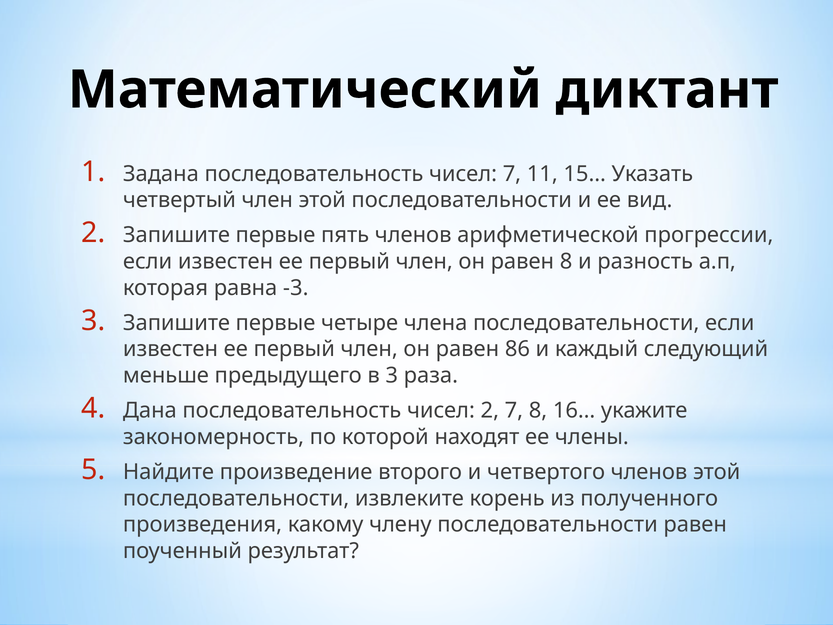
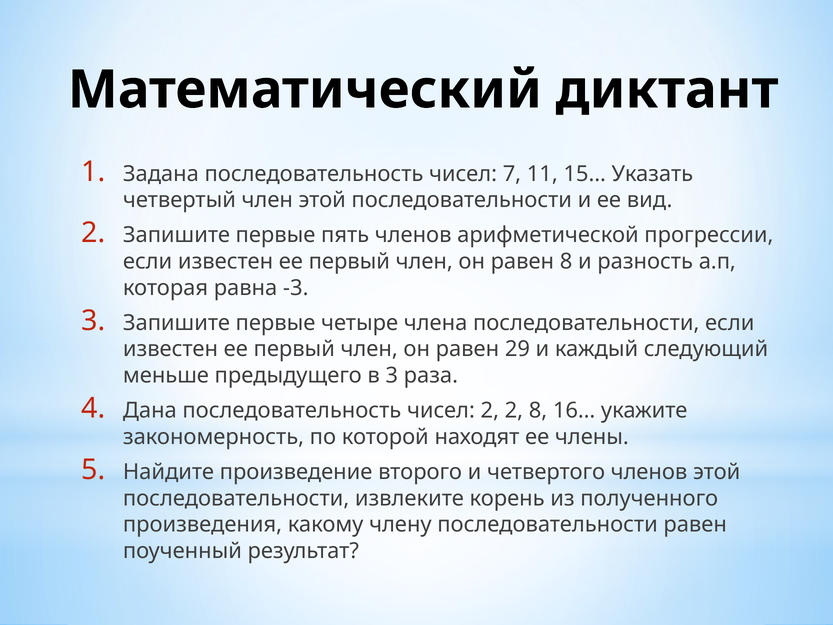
86: 86 -> 29
2 7: 7 -> 2
